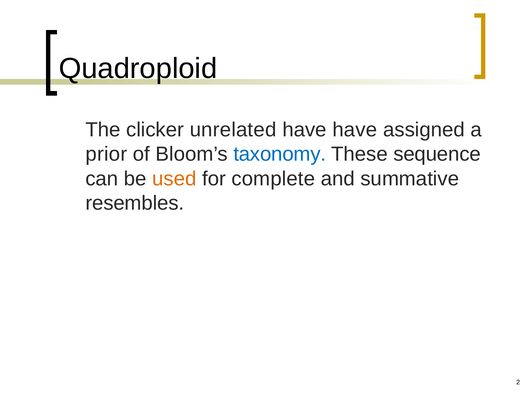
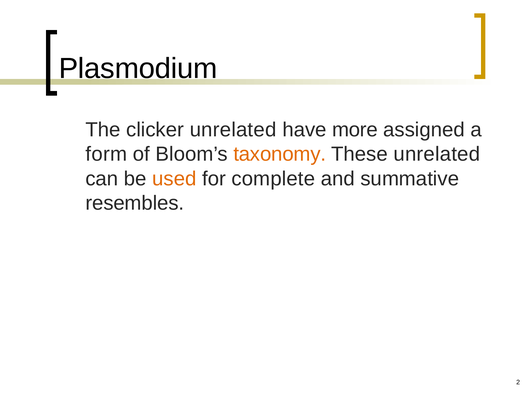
Quadroploid: Quadroploid -> Plasmodium
have have: have -> more
prior: prior -> form
taxonomy colour: blue -> orange
These sequence: sequence -> unrelated
